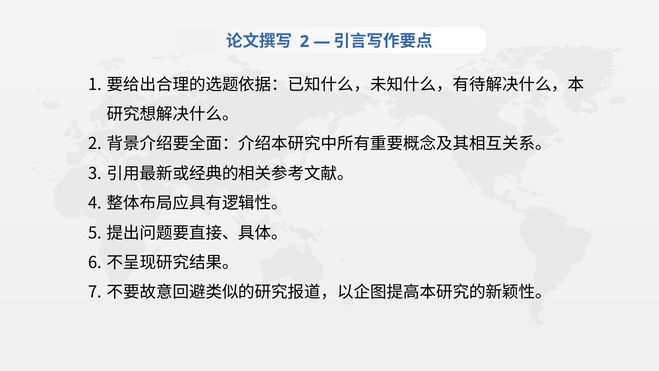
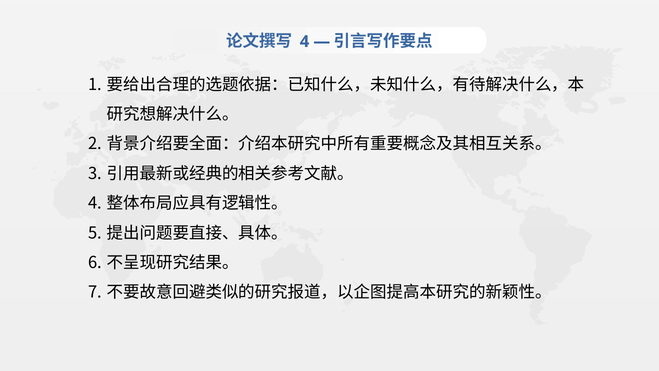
2 at (304, 41): 2 -> 4
